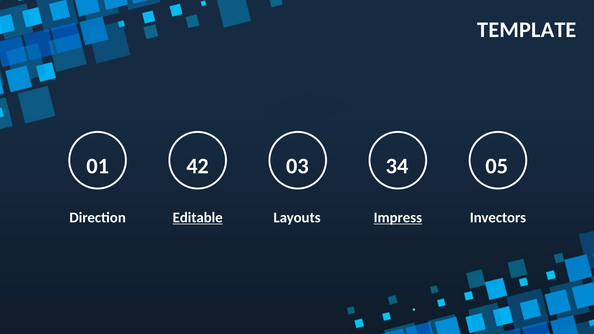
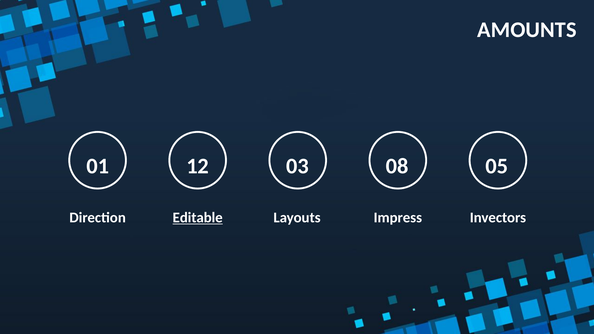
TEMPLATE: TEMPLATE -> AMOUNTS
42: 42 -> 12
34: 34 -> 08
Impress underline: present -> none
